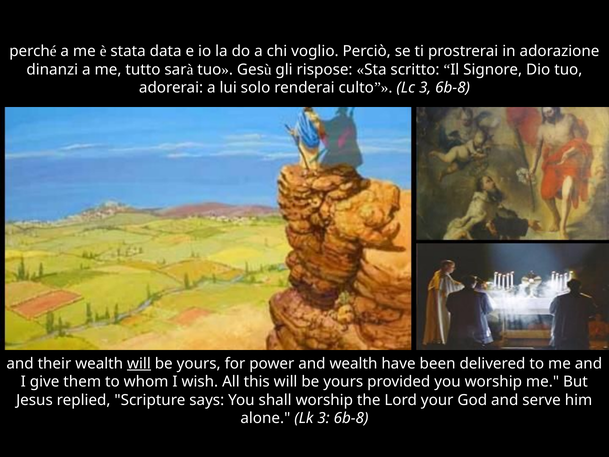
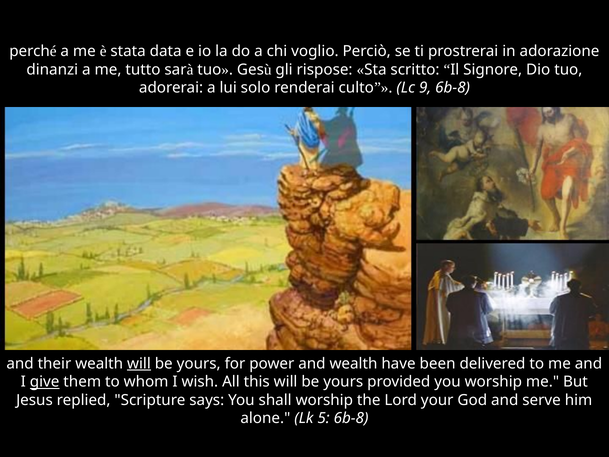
Lc 3: 3 -> 9
give underline: none -> present
Lk 3: 3 -> 5
